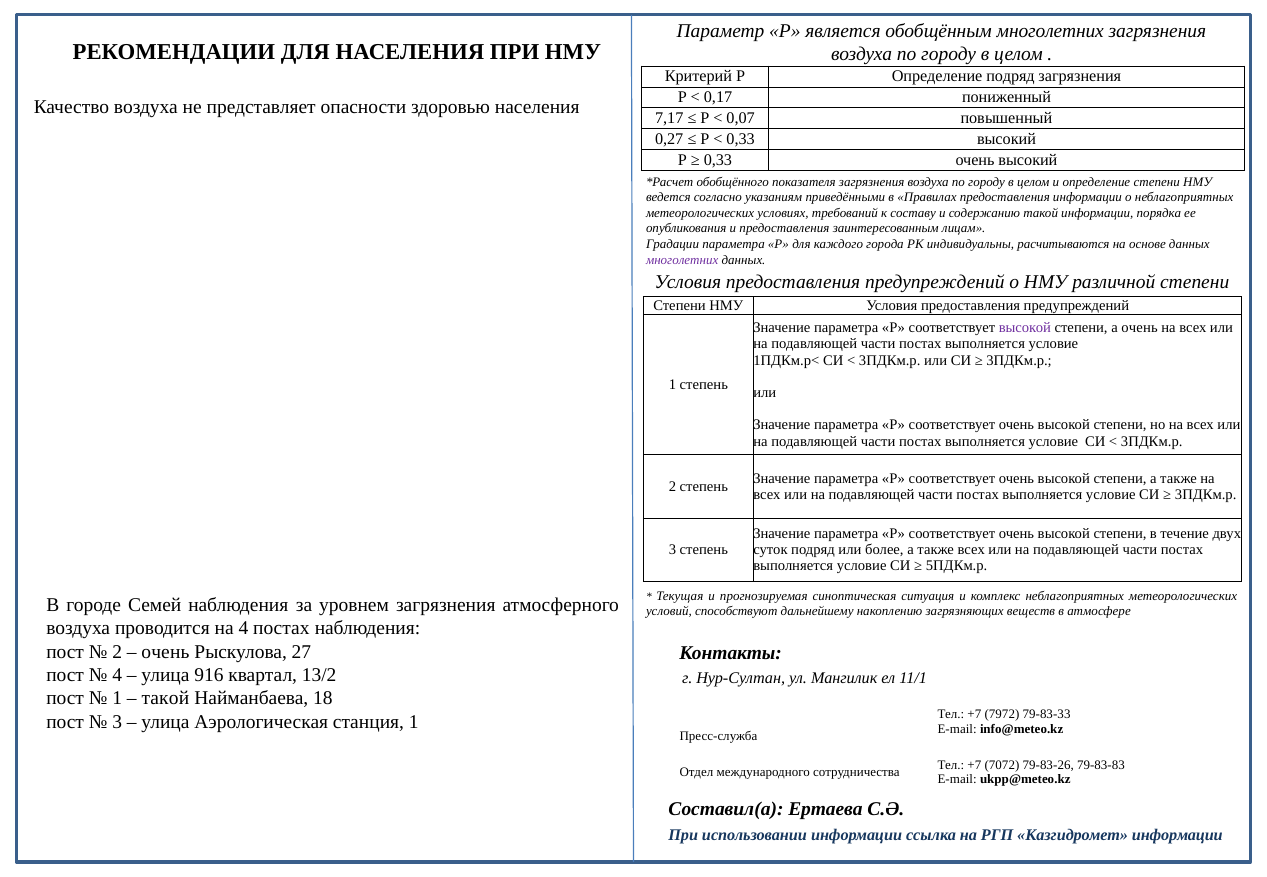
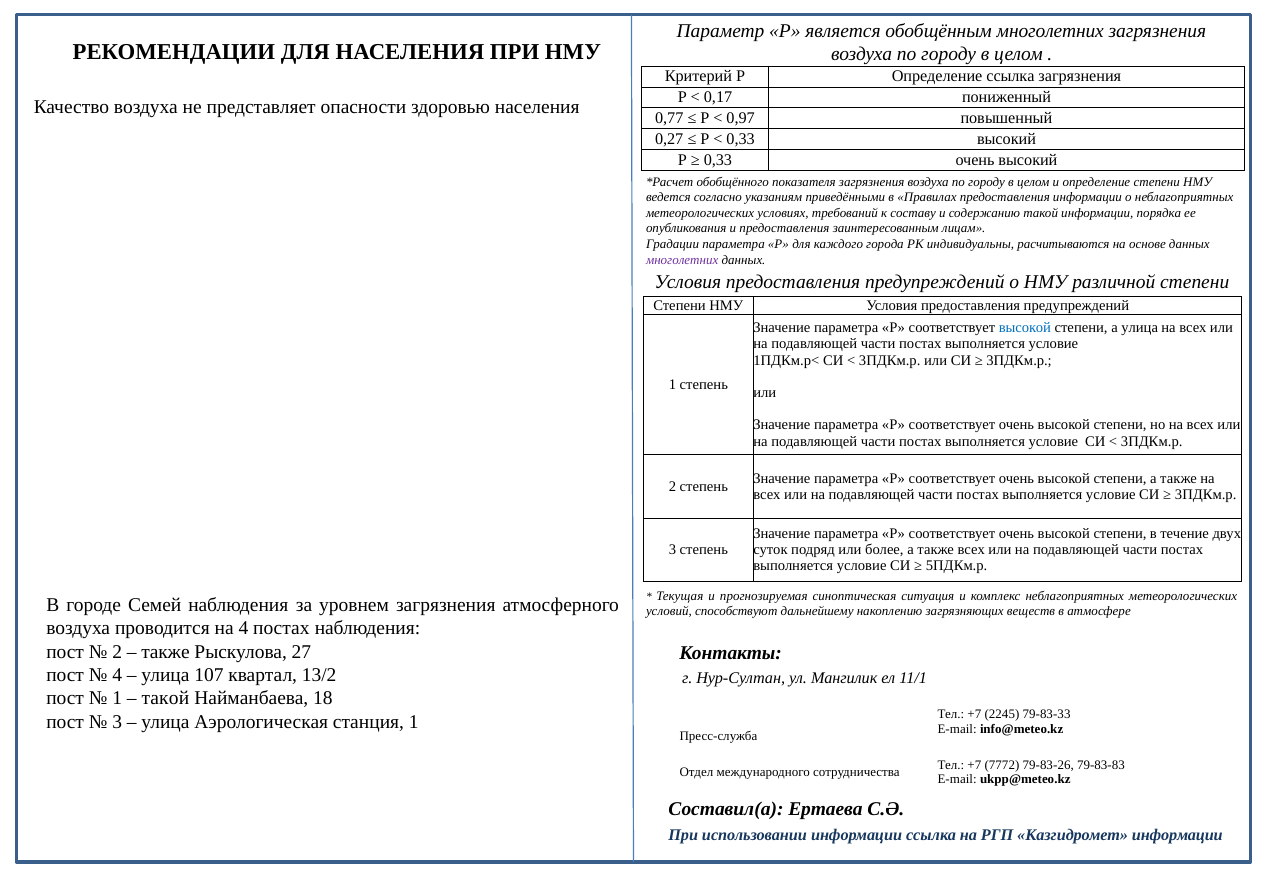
Определение подряд: подряд -> ссылка
7,17: 7,17 -> 0,77
0,07: 0,07 -> 0,97
высокой at (1025, 328) colour: purple -> blue
а очень: очень -> улица
очень at (165, 652): очень -> также
916: 916 -> 107
7972: 7972 -> 2245
7072: 7072 -> 7772
